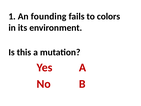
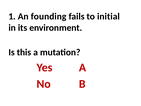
colors: colors -> initial
